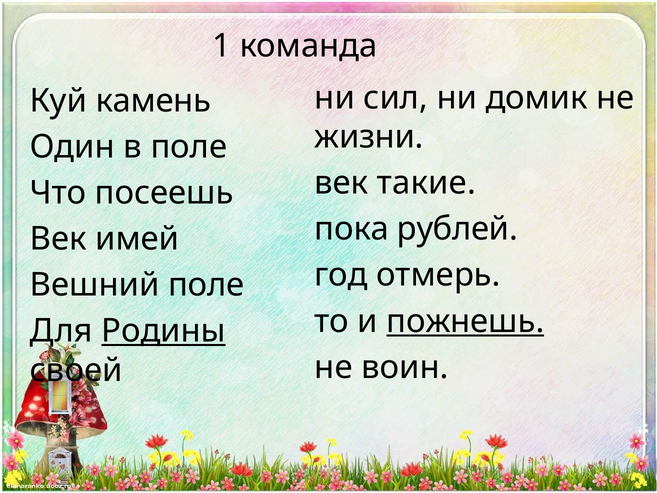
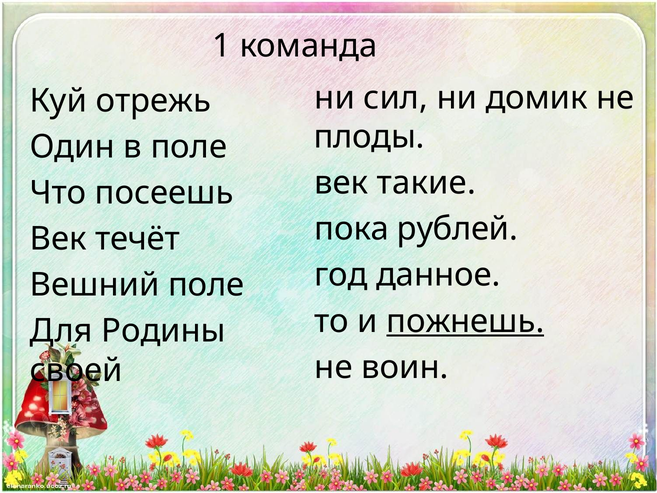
камень: камень -> отрежь
жизни: жизни -> плоды
имей: имей -> течёт
отмерь: отмерь -> данное
Родины underline: present -> none
